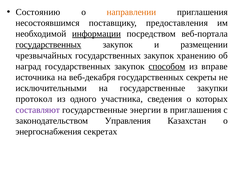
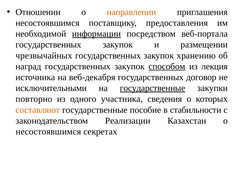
Состоянию: Состоянию -> Отношении
государственных at (49, 45) underline: present -> none
вправе: вправе -> лекция
секреты: секреты -> договор
государственные at (153, 88) underline: none -> present
протокол: протокол -> повторно
составляют colour: purple -> orange
энергии: энергии -> пособие
в приглашения: приглашения -> стабильности
Управления: Управления -> Реализации
энергоснабжения at (49, 131): энергоснабжения -> несостоявшимся
